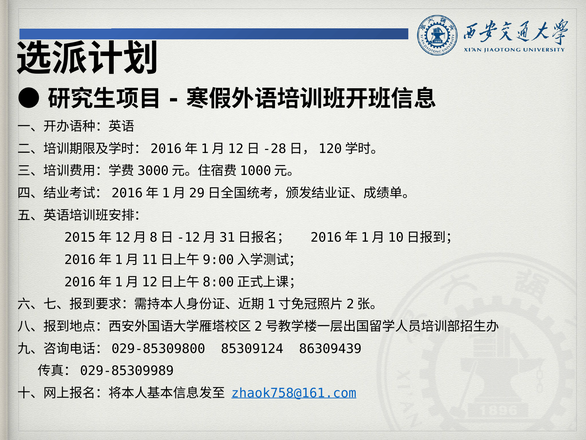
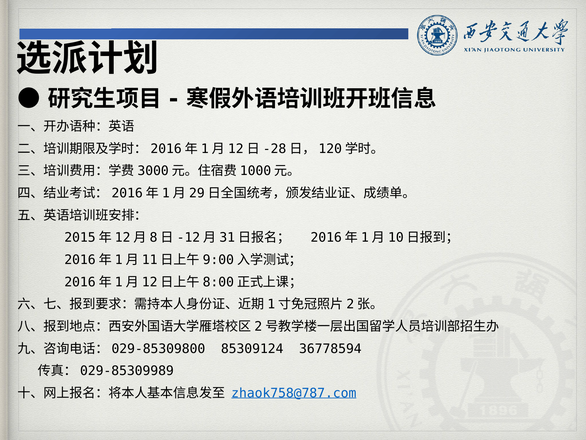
86309439: 86309439 -> 36778594
zhaok758@161.com: zhaok758@161.com -> zhaok758@787.com
